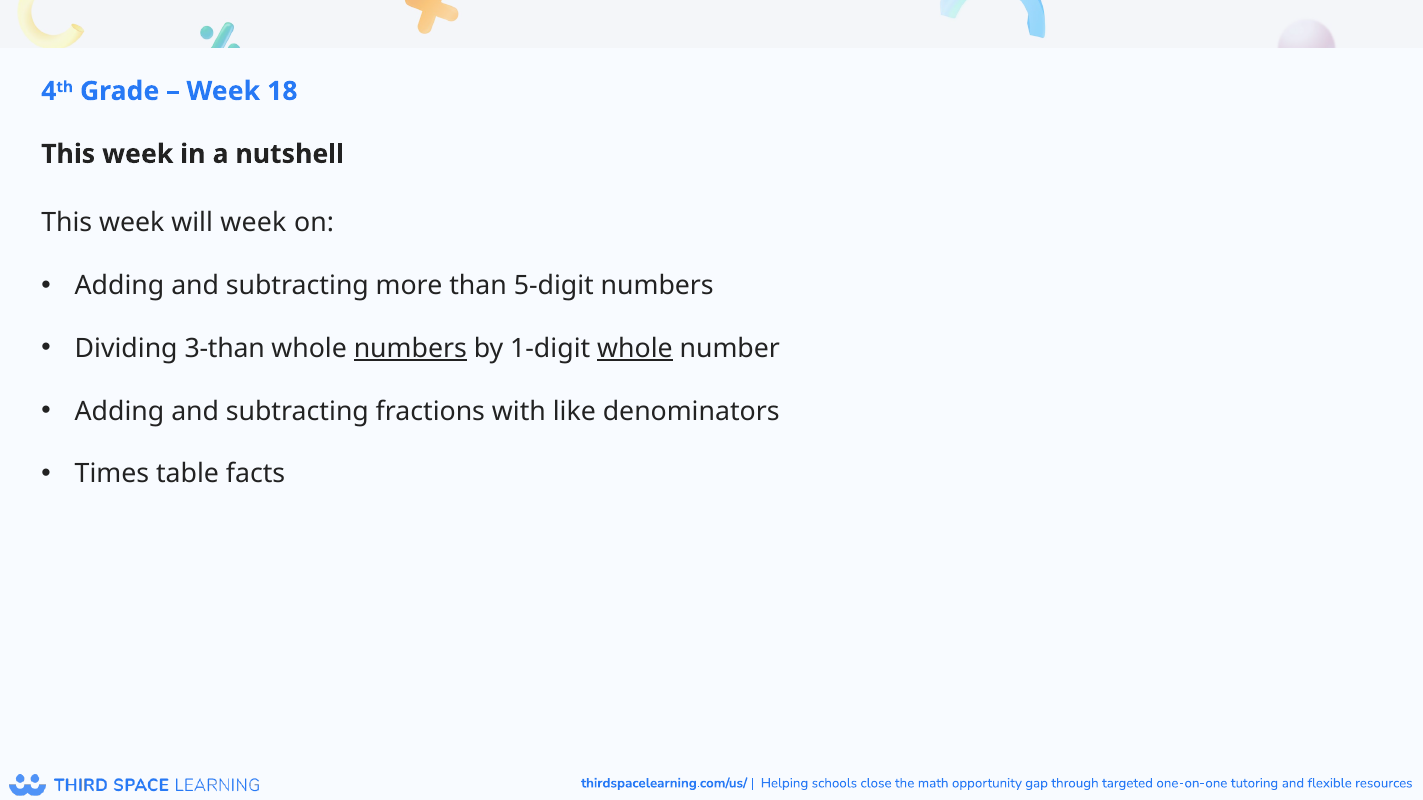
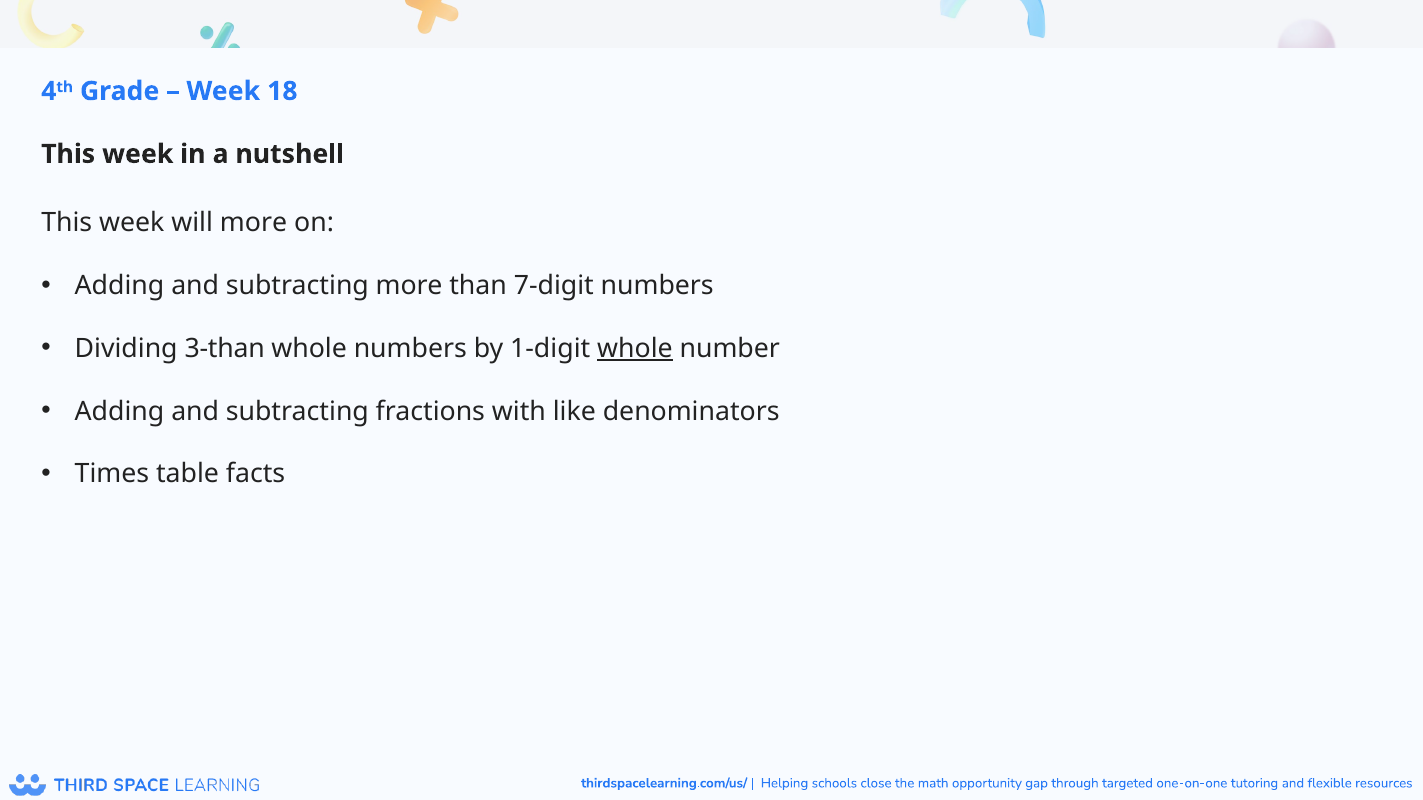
will week: week -> more
5-digit: 5-digit -> 7-digit
numbers at (410, 349) underline: present -> none
